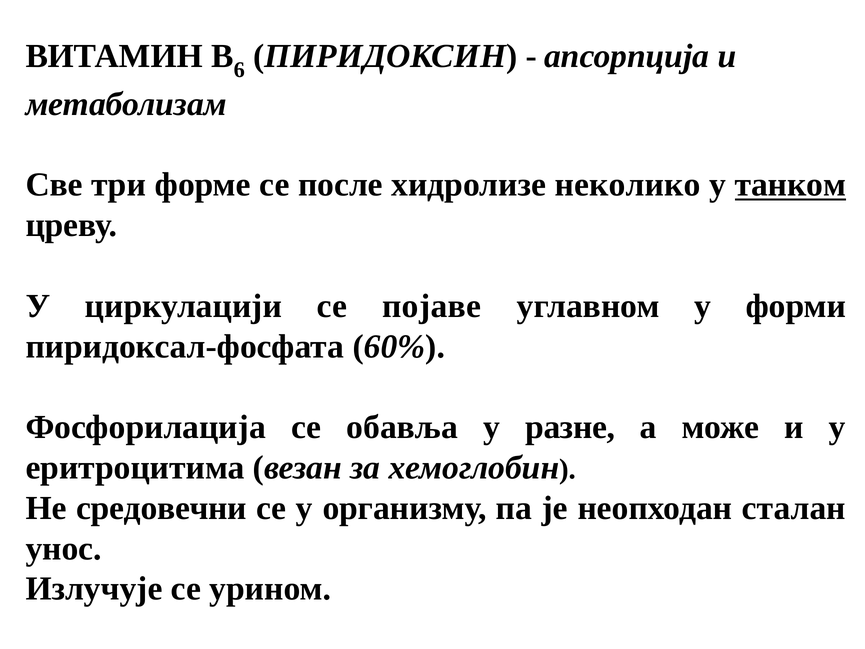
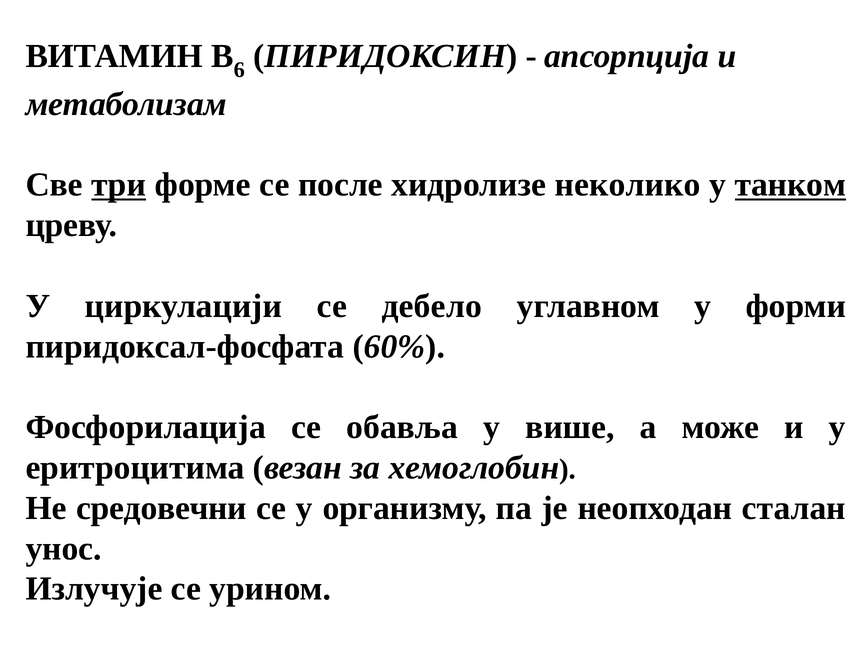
три underline: none -> present
појаве: појаве -> дебело
разне: разне -> више
